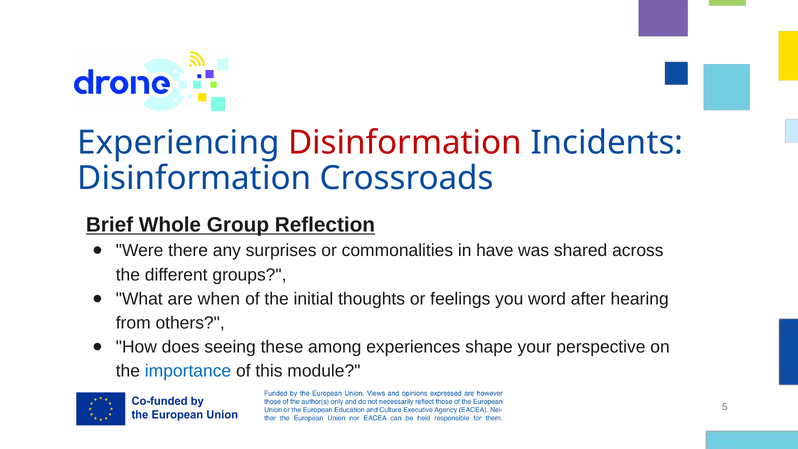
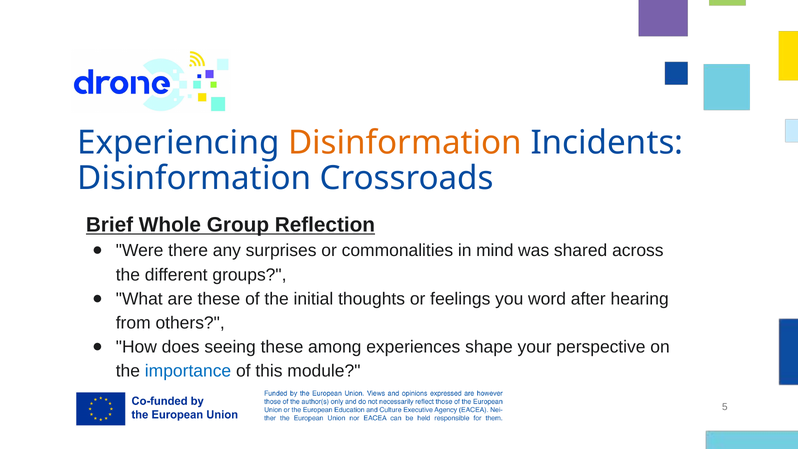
Disinformation at (405, 143) colour: red -> orange
have: have -> mind
are when: when -> these
